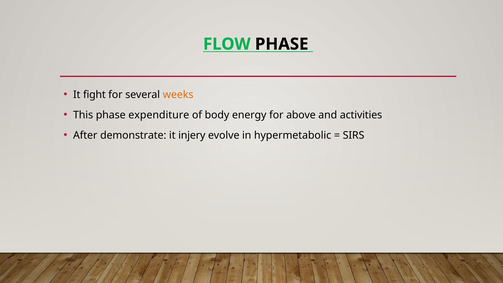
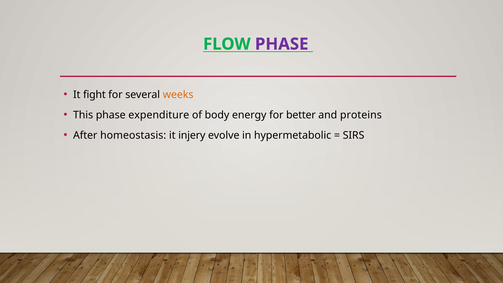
PHASE at (282, 44) colour: black -> purple
above: above -> better
activities: activities -> proteins
demonstrate: demonstrate -> homeostasis
